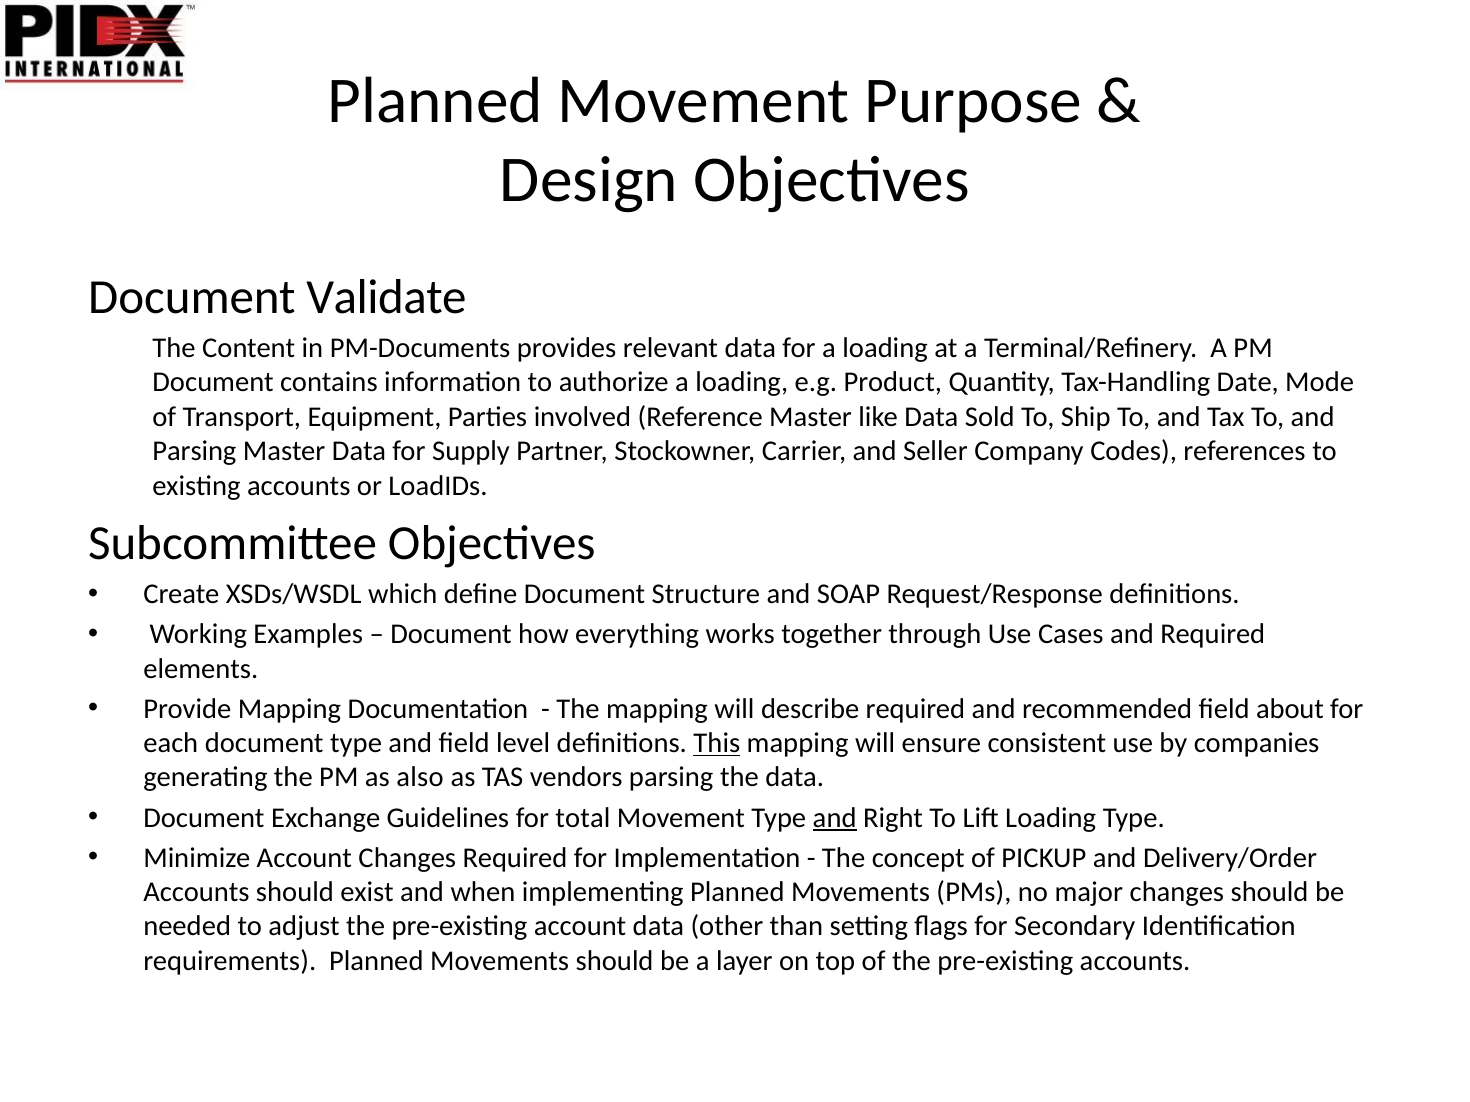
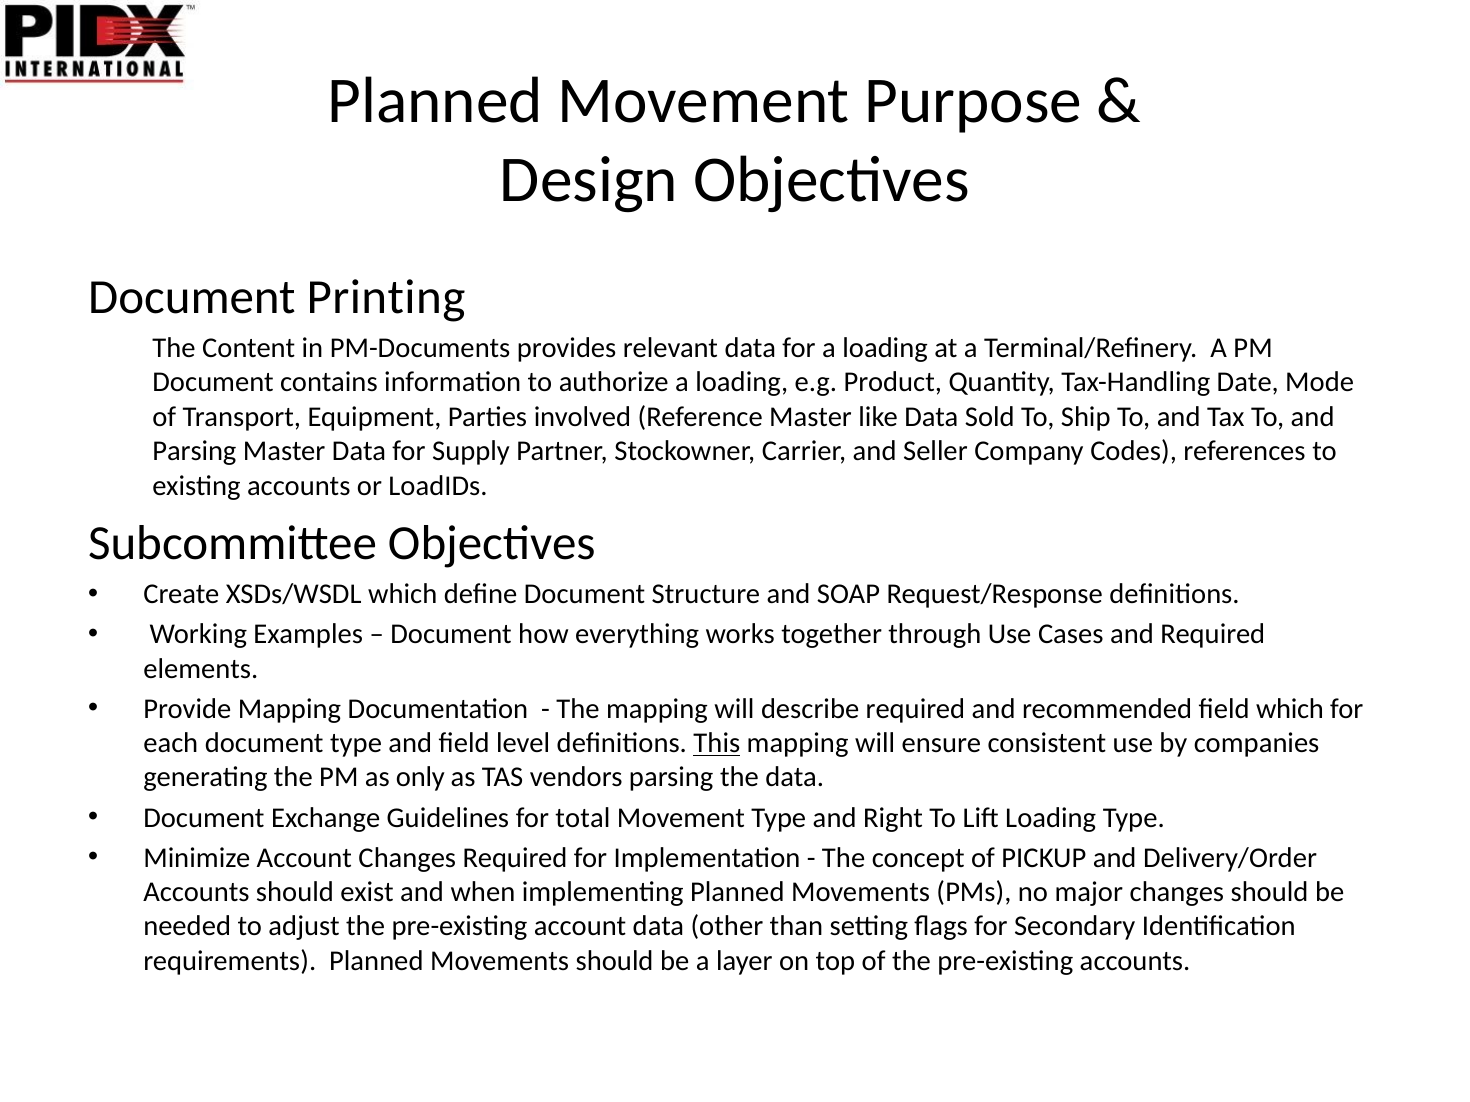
Validate: Validate -> Printing
field about: about -> which
also: also -> only
and at (835, 818) underline: present -> none
